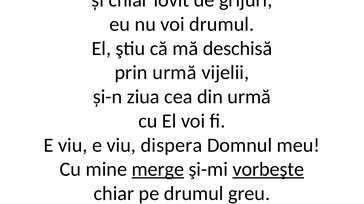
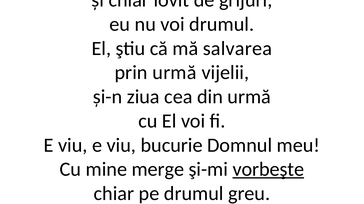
mă deschisă: deschisă -> salvarea
dispera: dispera -> bucurie
merge underline: present -> none
